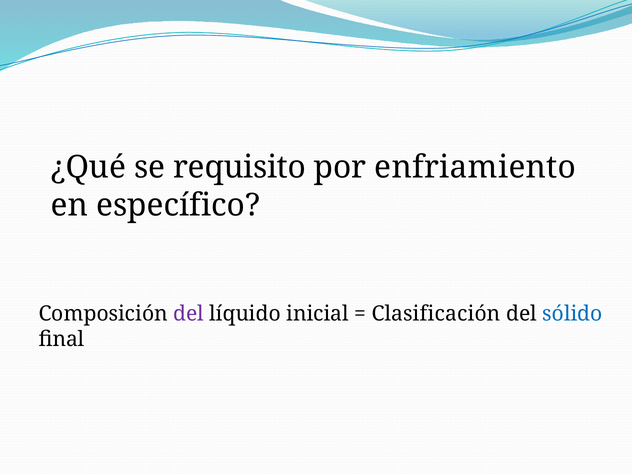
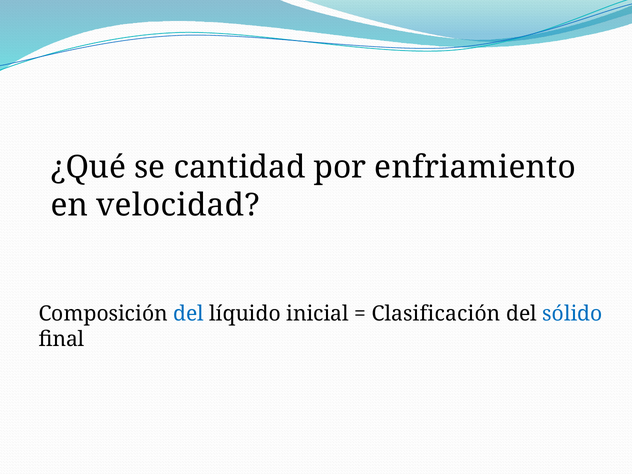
requisito: requisito -> cantidad
específico: específico -> velocidad
del at (189, 314) colour: purple -> blue
